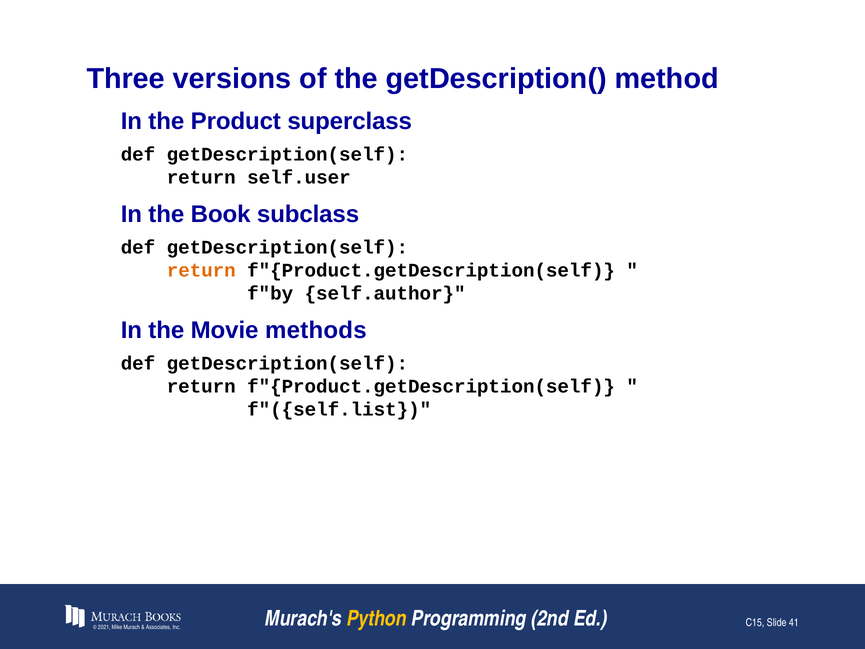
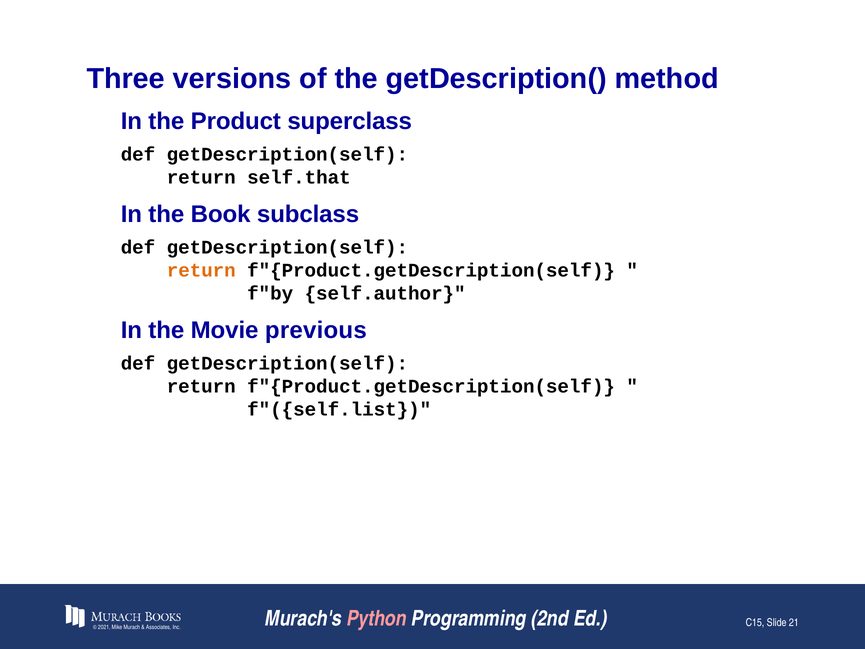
self.user: self.user -> self.that
methods: methods -> previous
Python colour: yellow -> pink
41: 41 -> 21
